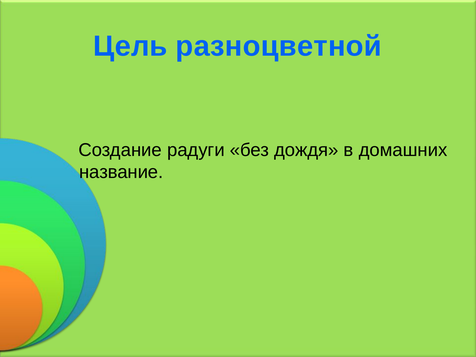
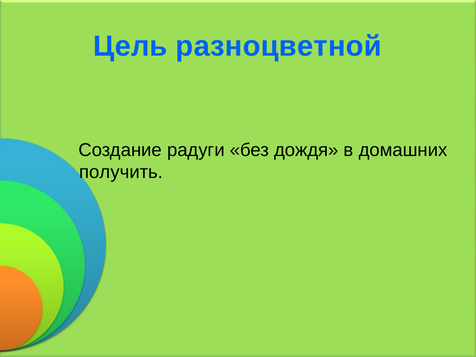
название: название -> получить
